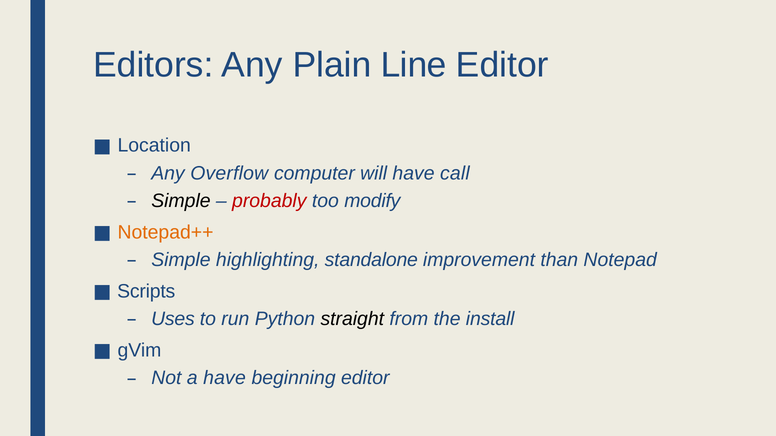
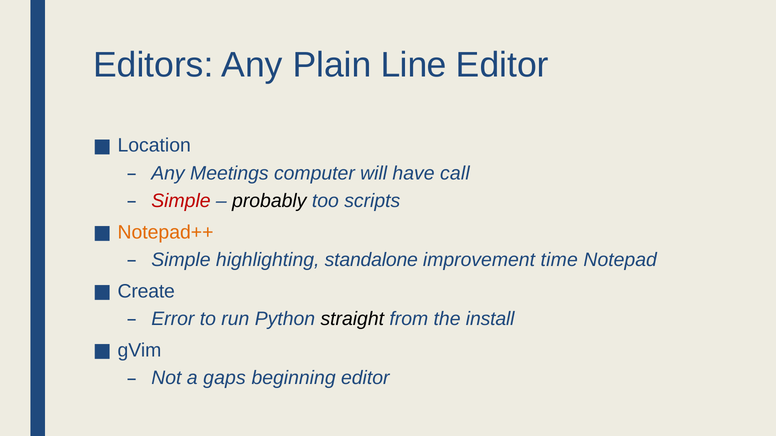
Overflow: Overflow -> Meetings
Simple at (181, 201) colour: black -> red
probably colour: red -> black
modify: modify -> scripts
than: than -> time
Scripts: Scripts -> Create
Uses: Uses -> Error
a have: have -> gaps
